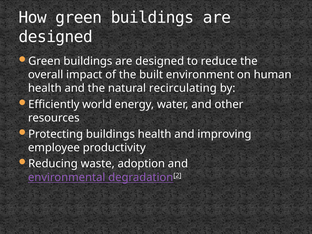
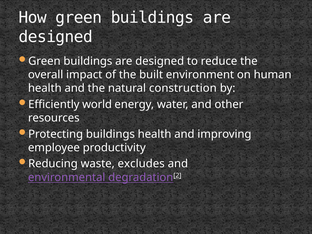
recirculating: recirculating -> construction
adoption: adoption -> excludes
